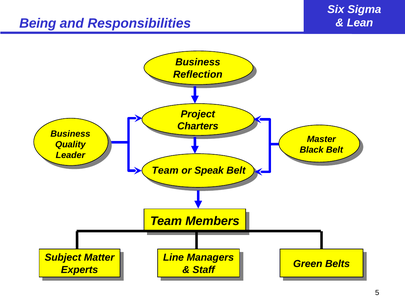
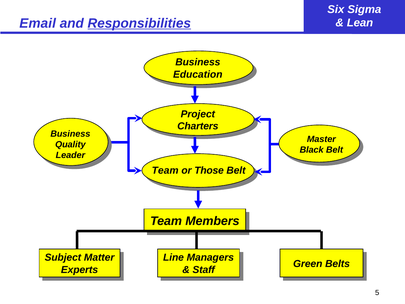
Being: Being -> Email
Responsibilities underline: none -> present
Reflection: Reflection -> Education
Speak: Speak -> Those
